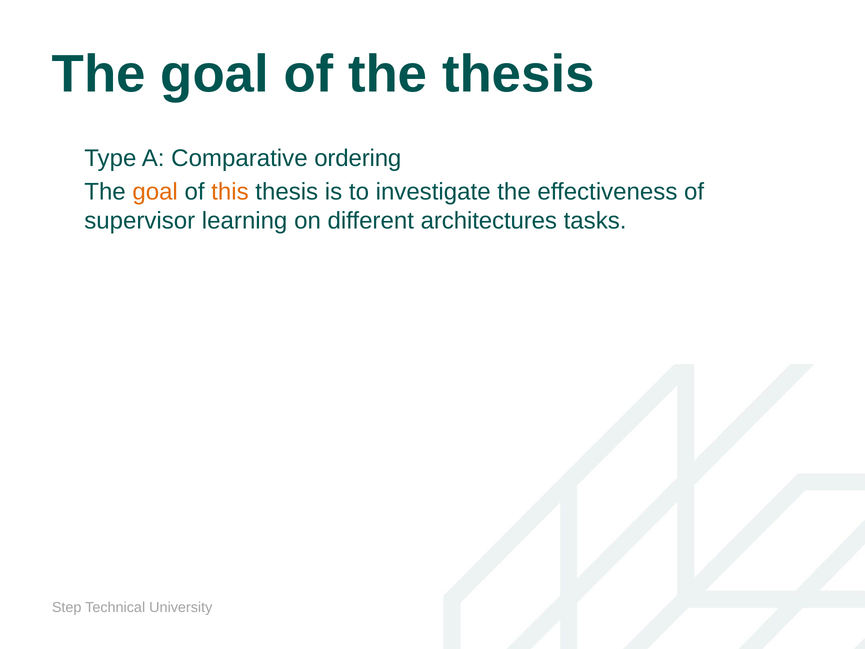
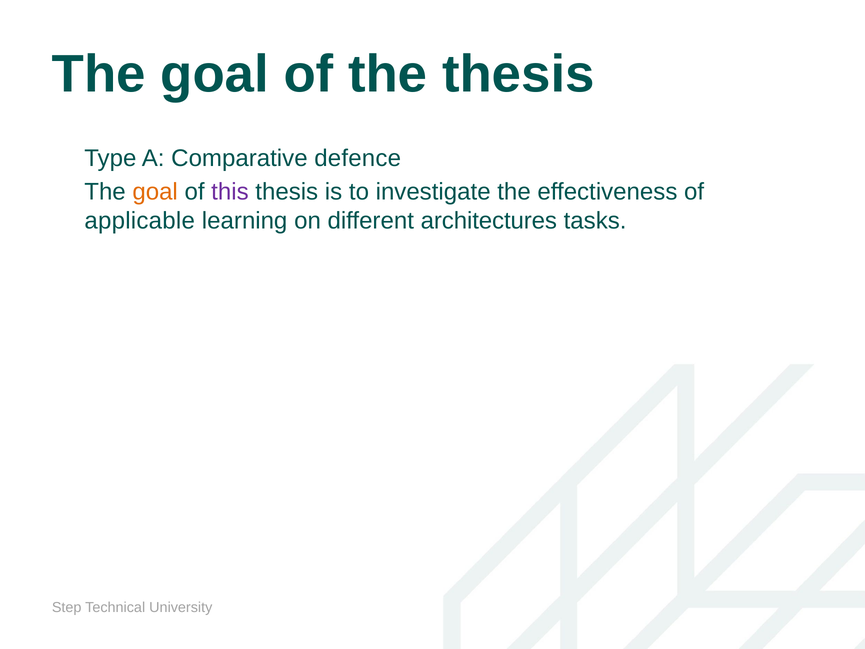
ordering: ordering -> defence
this colour: orange -> purple
supervisor: supervisor -> applicable
